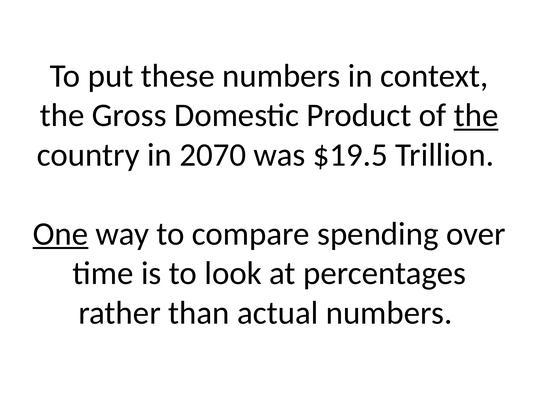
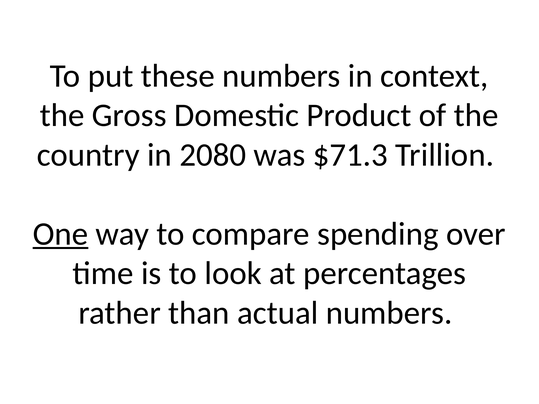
the at (476, 116) underline: present -> none
2070: 2070 -> 2080
$19.5: $19.5 -> $71.3
